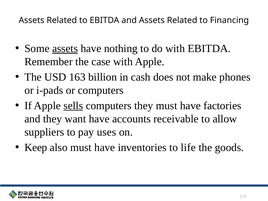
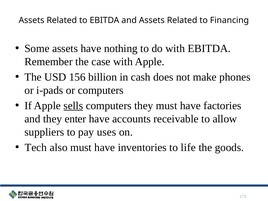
assets at (65, 48) underline: present -> none
163: 163 -> 156
want: want -> enter
Keep: Keep -> Tech
